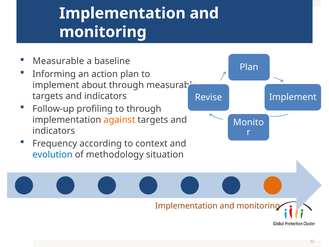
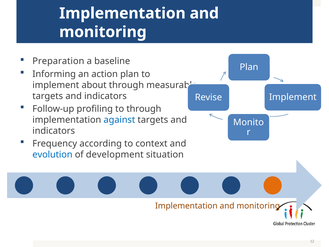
Measurable at (58, 61): Measurable -> Preparation
against colour: orange -> blue
methodology: methodology -> development
